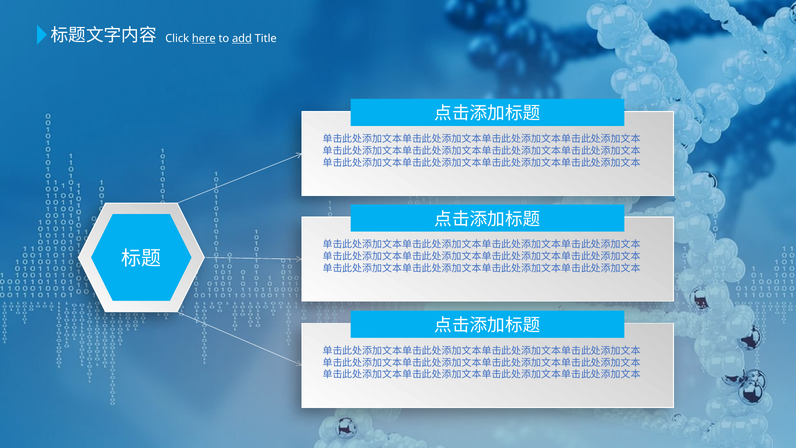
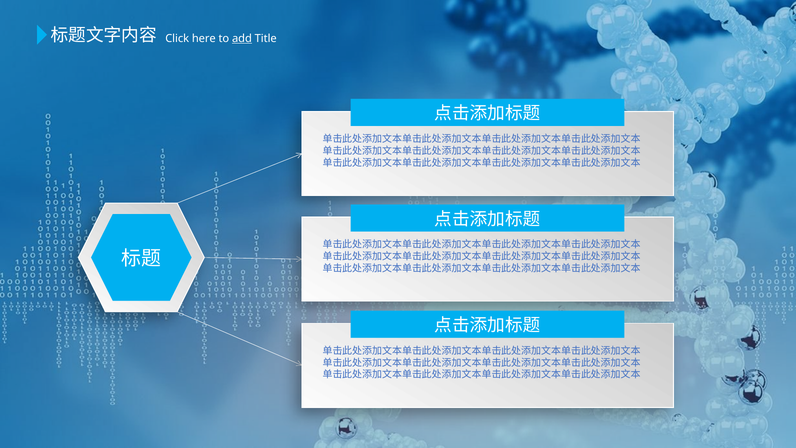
here underline: present -> none
